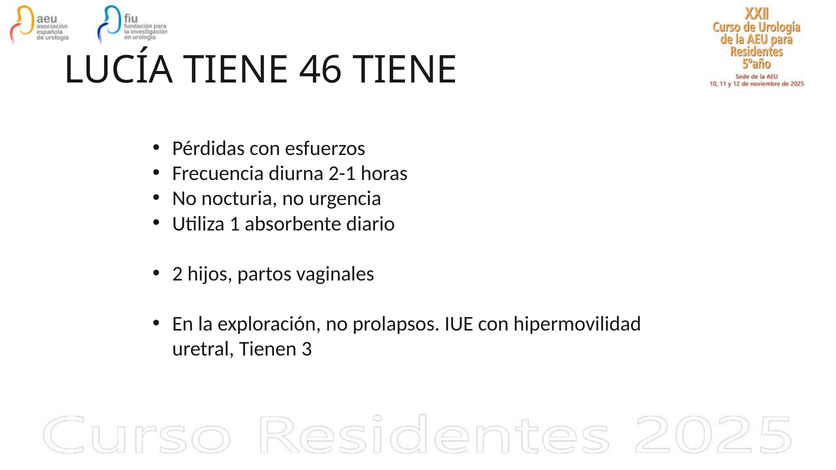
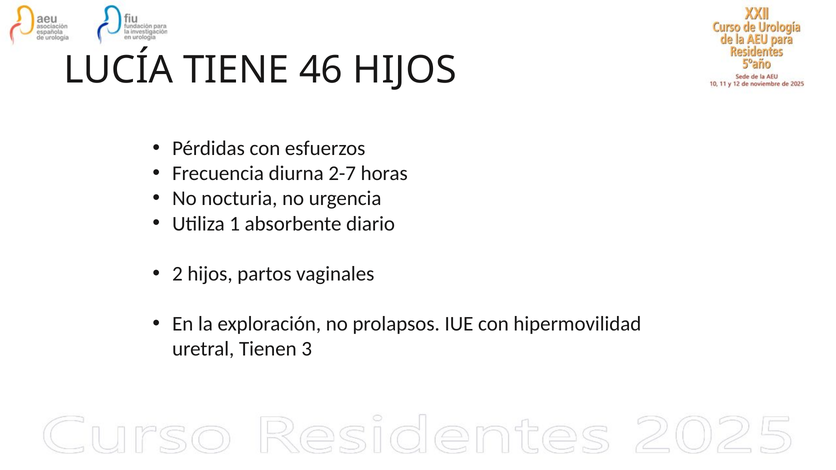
46 TIENE: TIENE -> HIJOS
2-1: 2-1 -> 2-7
